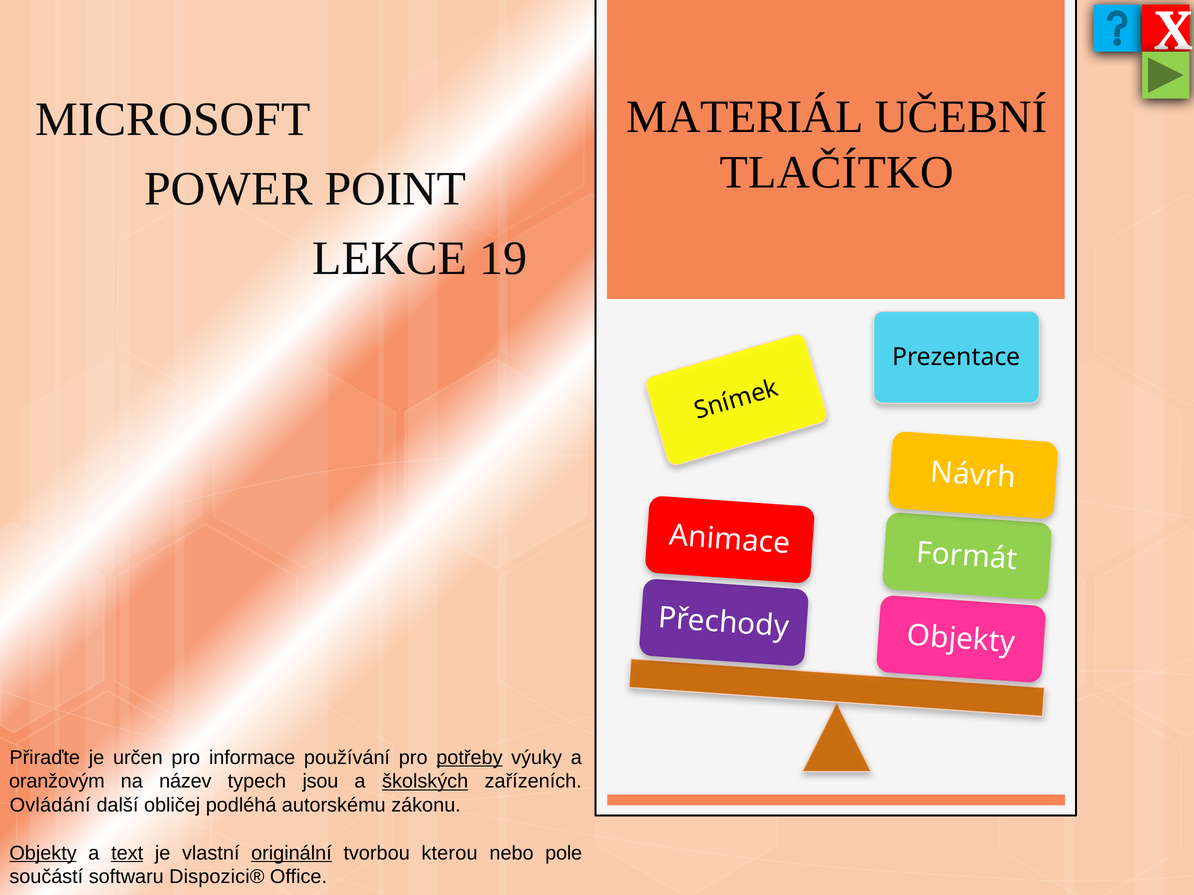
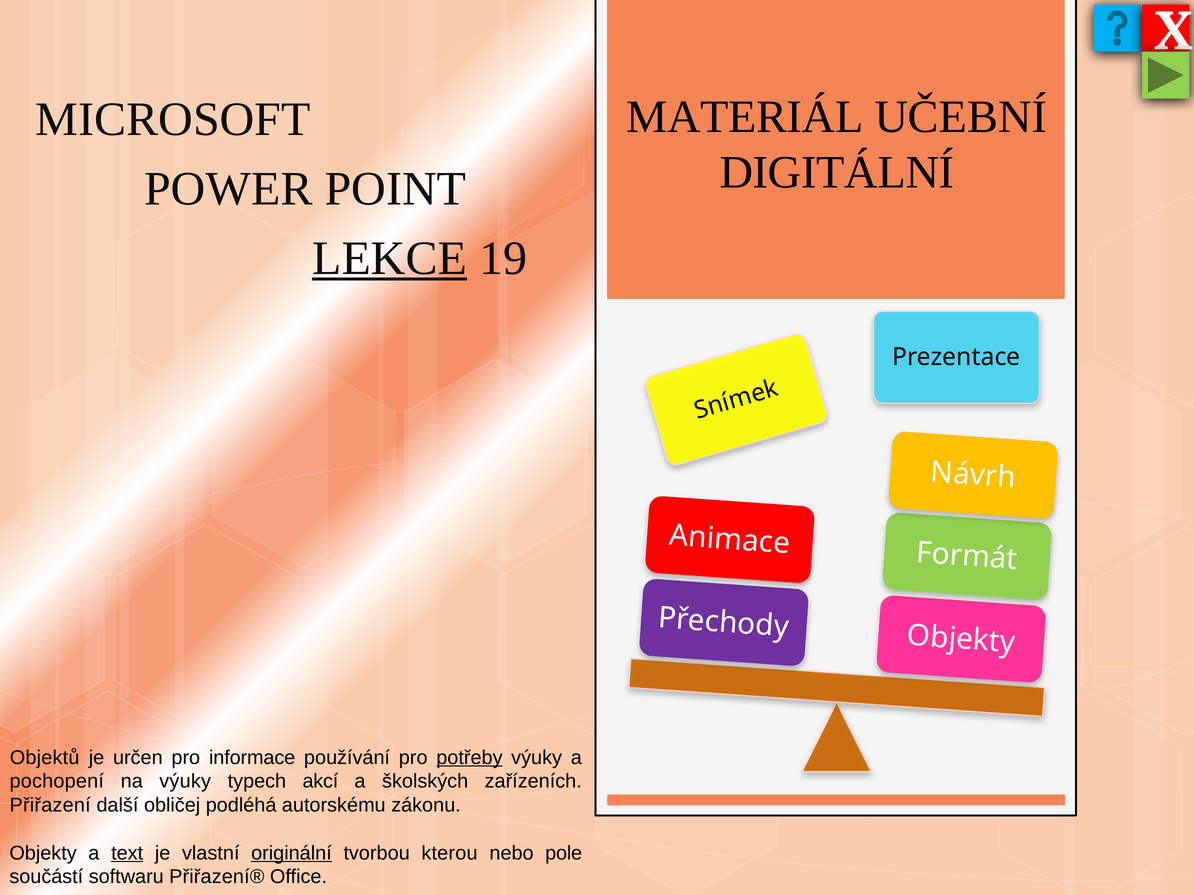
TLAČÍTKO: TLAČÍTKO -> DIGITÁLNÍ
LEKCE underline: none -> present
Přiraďte: Přiraďte -> Objektů
oranžovým: oranžovým -> pochopení
na název: název -> výuky
jsou: jsou -> akcí
školských underline: present -> none
Ovládání: Ovládání -> Přiřazení
Objekty at (43, 853) underline: present -> none
Dispozici®: Dispozici® -> Přiřazení®
